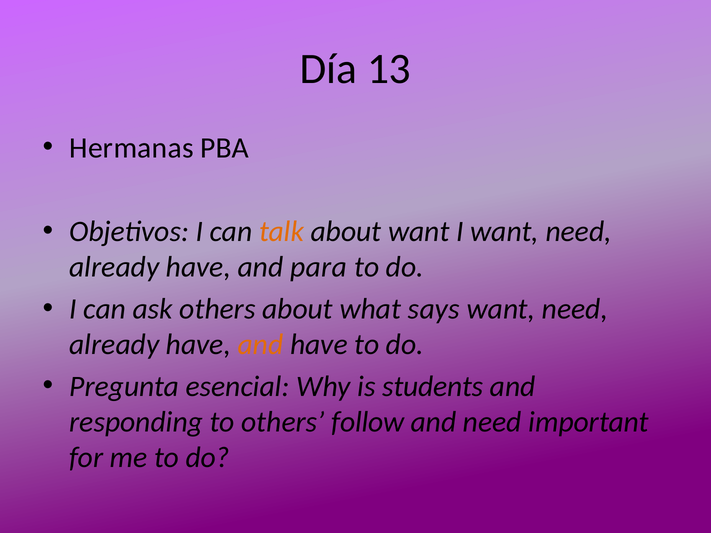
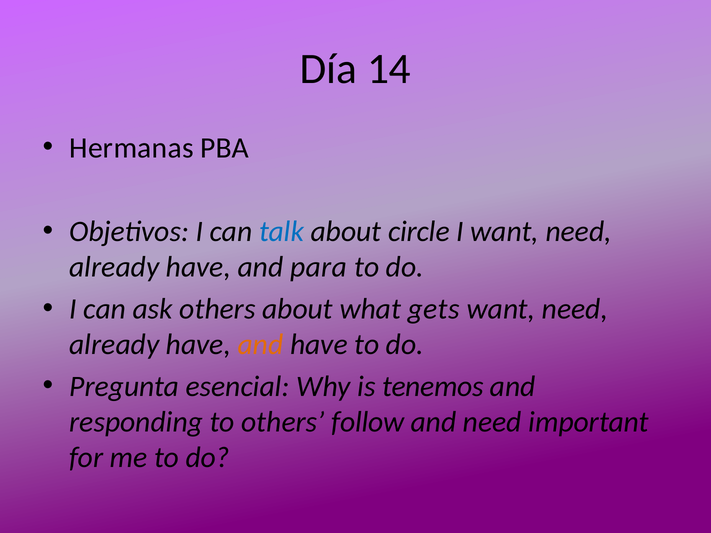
13: 13 -> 14
talk colour: orange -> blue
about want: want -> circle
says: says -> gets
students: students -> tenemos
